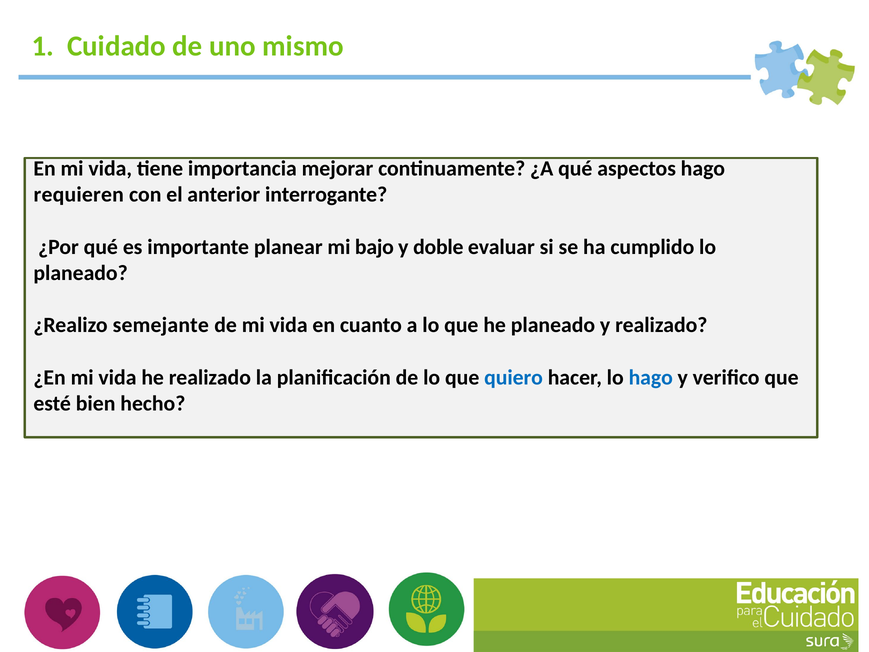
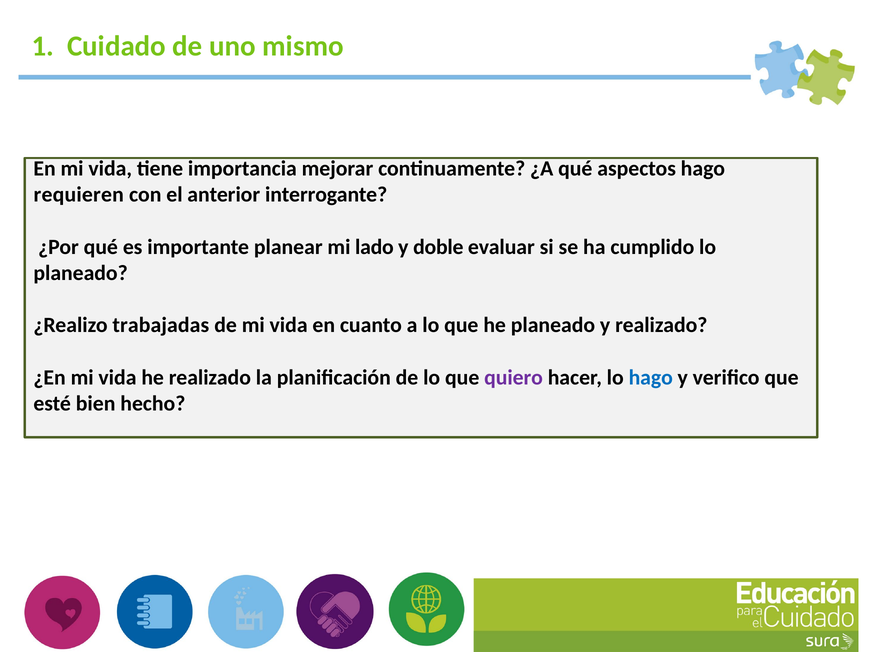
bajo: bajo -> lado
semejante: semejante -> trabajadas
quiero colour: blue -> purple
